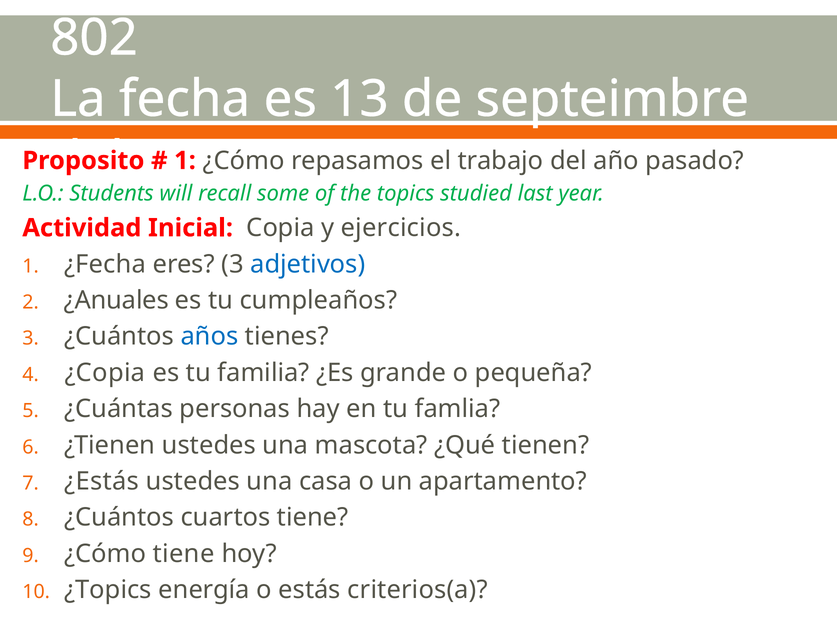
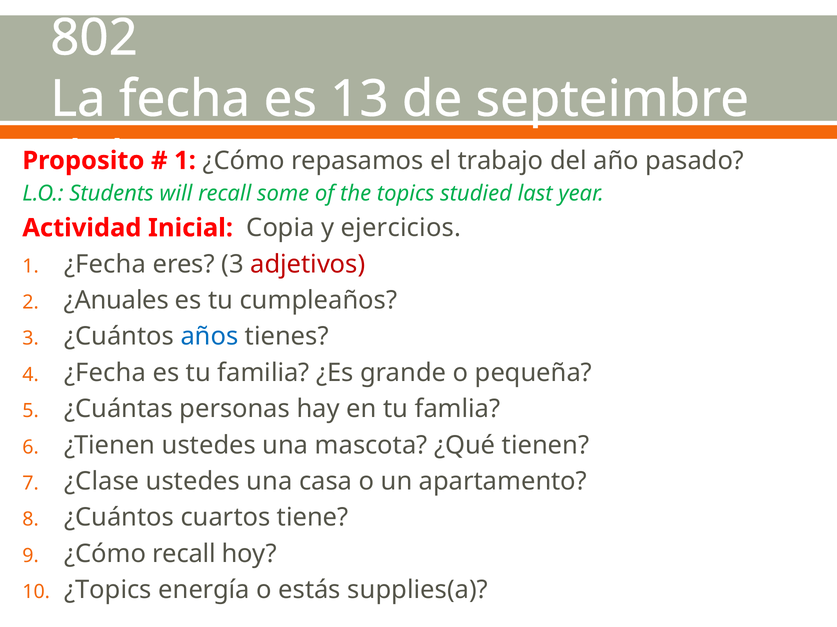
adjetivos colour: blue -> red
¿Copia at (105, 373): ¿Copia -> ¿Fecha
¿Estás: ¿Estás -> ¿Clase
¿Cómo tiene: tiene -> recall
criterios(a: criterios(a -> supplies(a
